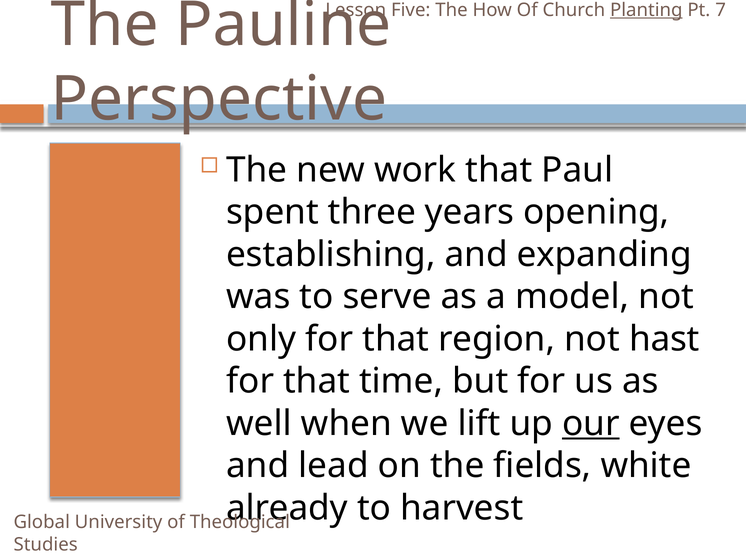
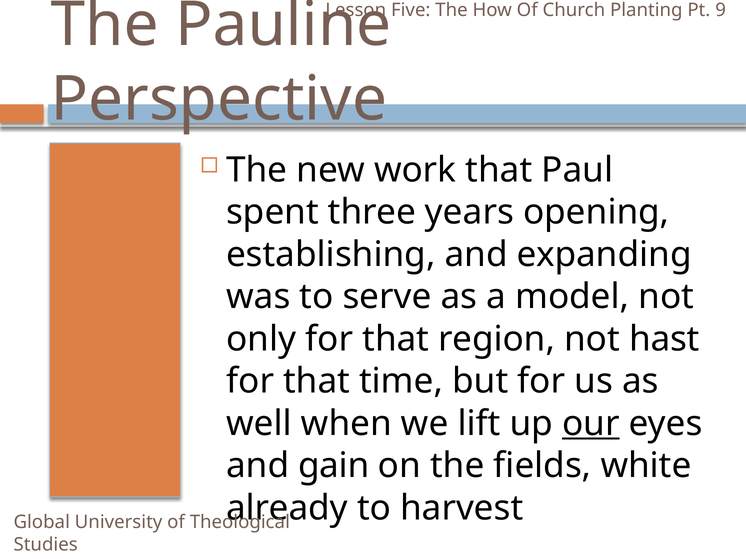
Planting underline: present -> none
7: 7 -> 9
lead: lead -> gain
